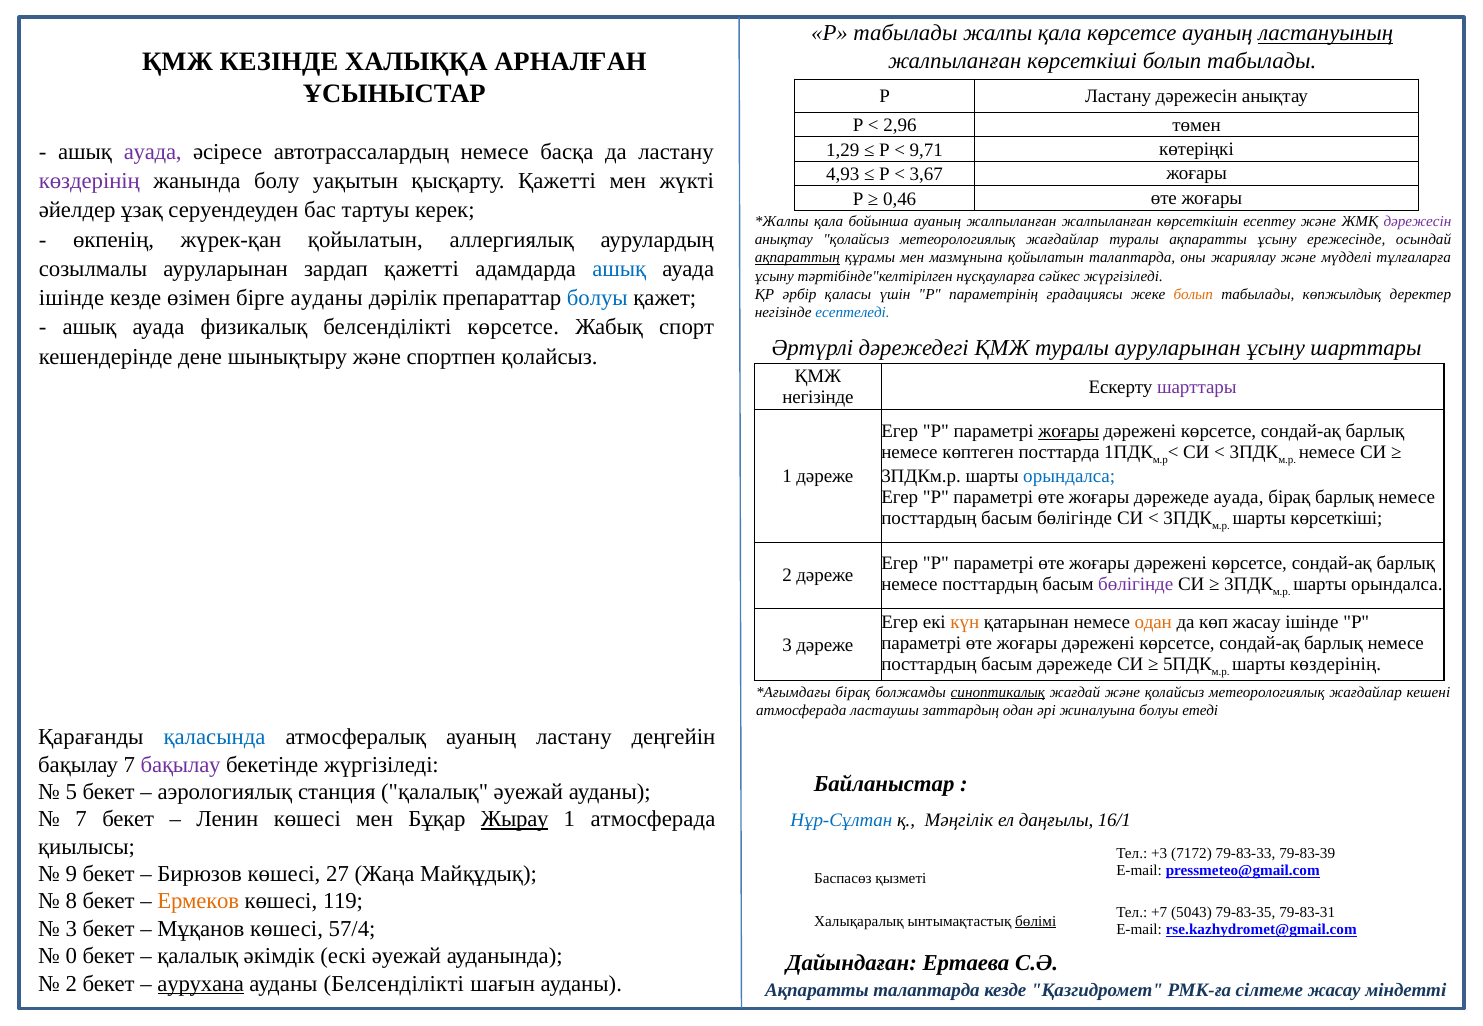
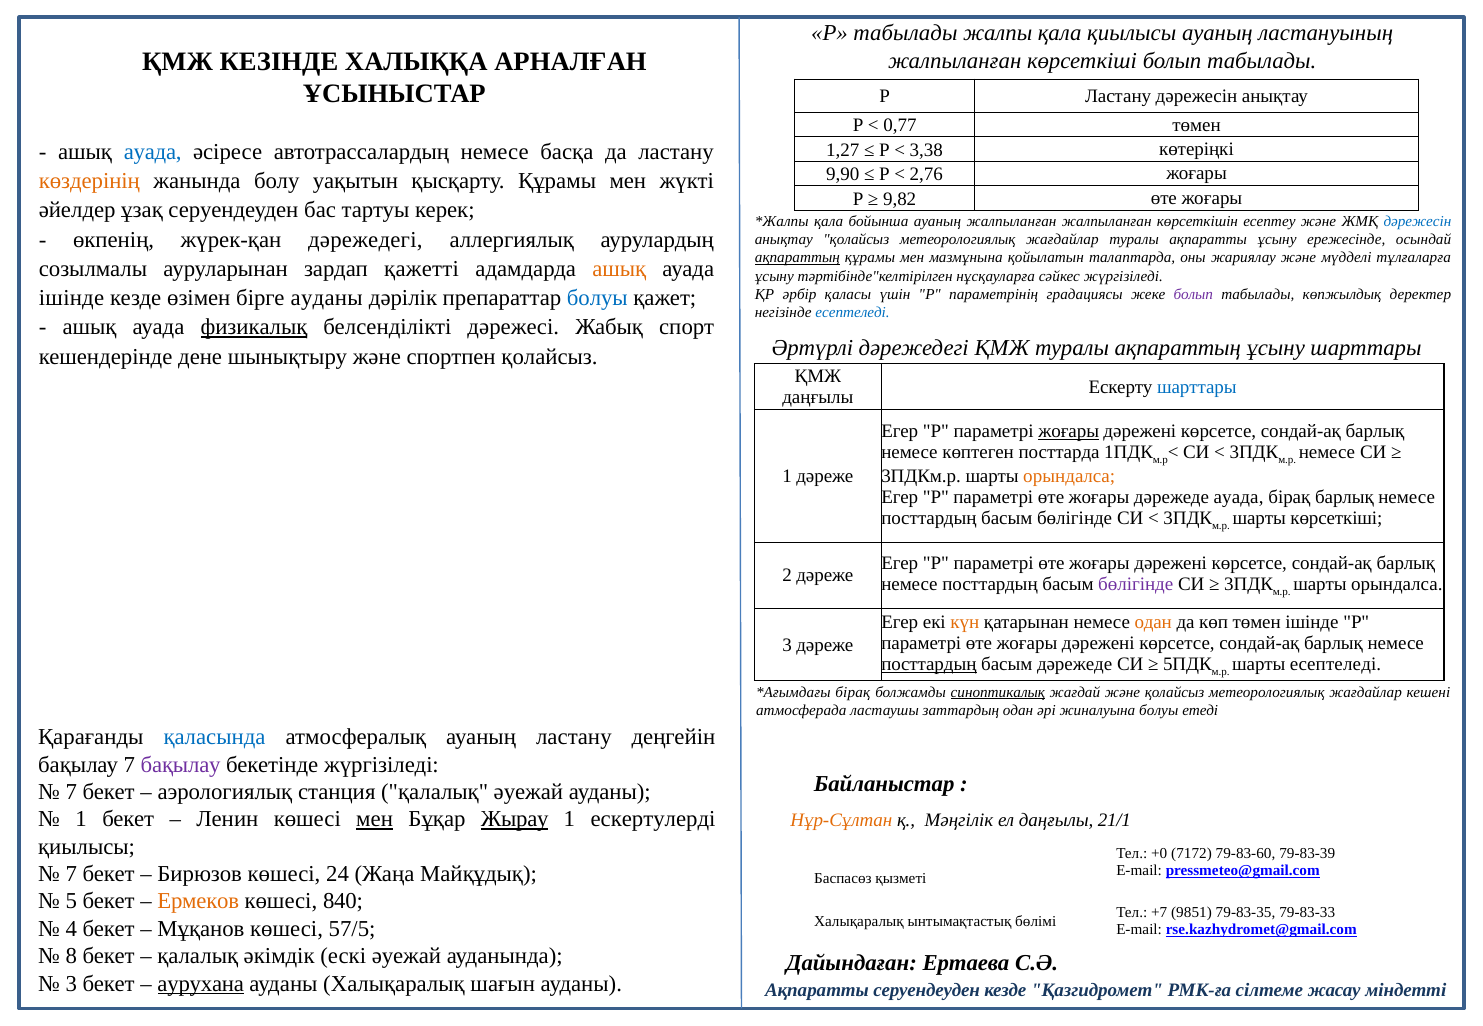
қала көрсетсе: көрсетсе -> қиылысы
ластануының underline: present -> none
2,96: 2,96 -> 0,77
1,29: 1,29 -> 1,27
9,71: 9,71 -> 3,38
ауада at (153, 152) colour: purple -> blue
4,93: 4,93 -> 9,90
3,67: 3,67 -> 2,76
көздерінің at (89, 181) colour: purple -> orange
қысқарту Қажетті: Қажетті -> Құрамы
0,46: 0,46 -> 9,82
дәрежесін at (1417, 222) colour: purple -> blue
жүрек-қан қойылатын: қойылатын -> дәрежедегі
ашық at (619, 269) colour: blue -> orange
болып at (1193, 295) colour: orange -> purple
физикалық underline: none -> present
белсенділікті көрсетсе: көрсетсе -> дәрежесі
туралы ауруларынан: ауруларынан -> ақпараттың
шарттары at (1197, 387) colour: purple -> blue
негізінде at (818, 398): негізінде -> даңғылы
орындалса at (1069, 476) colour: blue -> orange
көп жасау: жасау -> төмен
посттардың at (929, 665) underline: none -> present
шарты көздерінің: көздерінің -> есептеледі
5 at (71, 793): 5 -> 7
7 at (81, 820): 7 -> 1
мен at (375, 820) underline: none -> present
1 атмосферада: атмосферада -> ескертулерді
Нұр-Сұлтан colour: blue -> orange
16/1: 16/1 -> 21/1
+3: +3 -> +0
79-83-33: 79-83-33 -> 79-83-60
9 at (71, 875): 9 -> 7
27: 27 -> 24
8: 8 -> 5
119: 119 -> 840
5043: 5043 -> 9851
79-83-31: 79-83-31 -> 79-83-33
бөлімі underline: present -> none
3 at (71, 929): 3 -> 4
57/4: 57/4 -> 57/5
0: 0 -> 8
2 at (71, 984): 2 -> 3
ауданы Белсенділікті: Белсенділікті -> Халықаралық
Ақпаратты талаптарда: талаптарда -> серуендеуден
